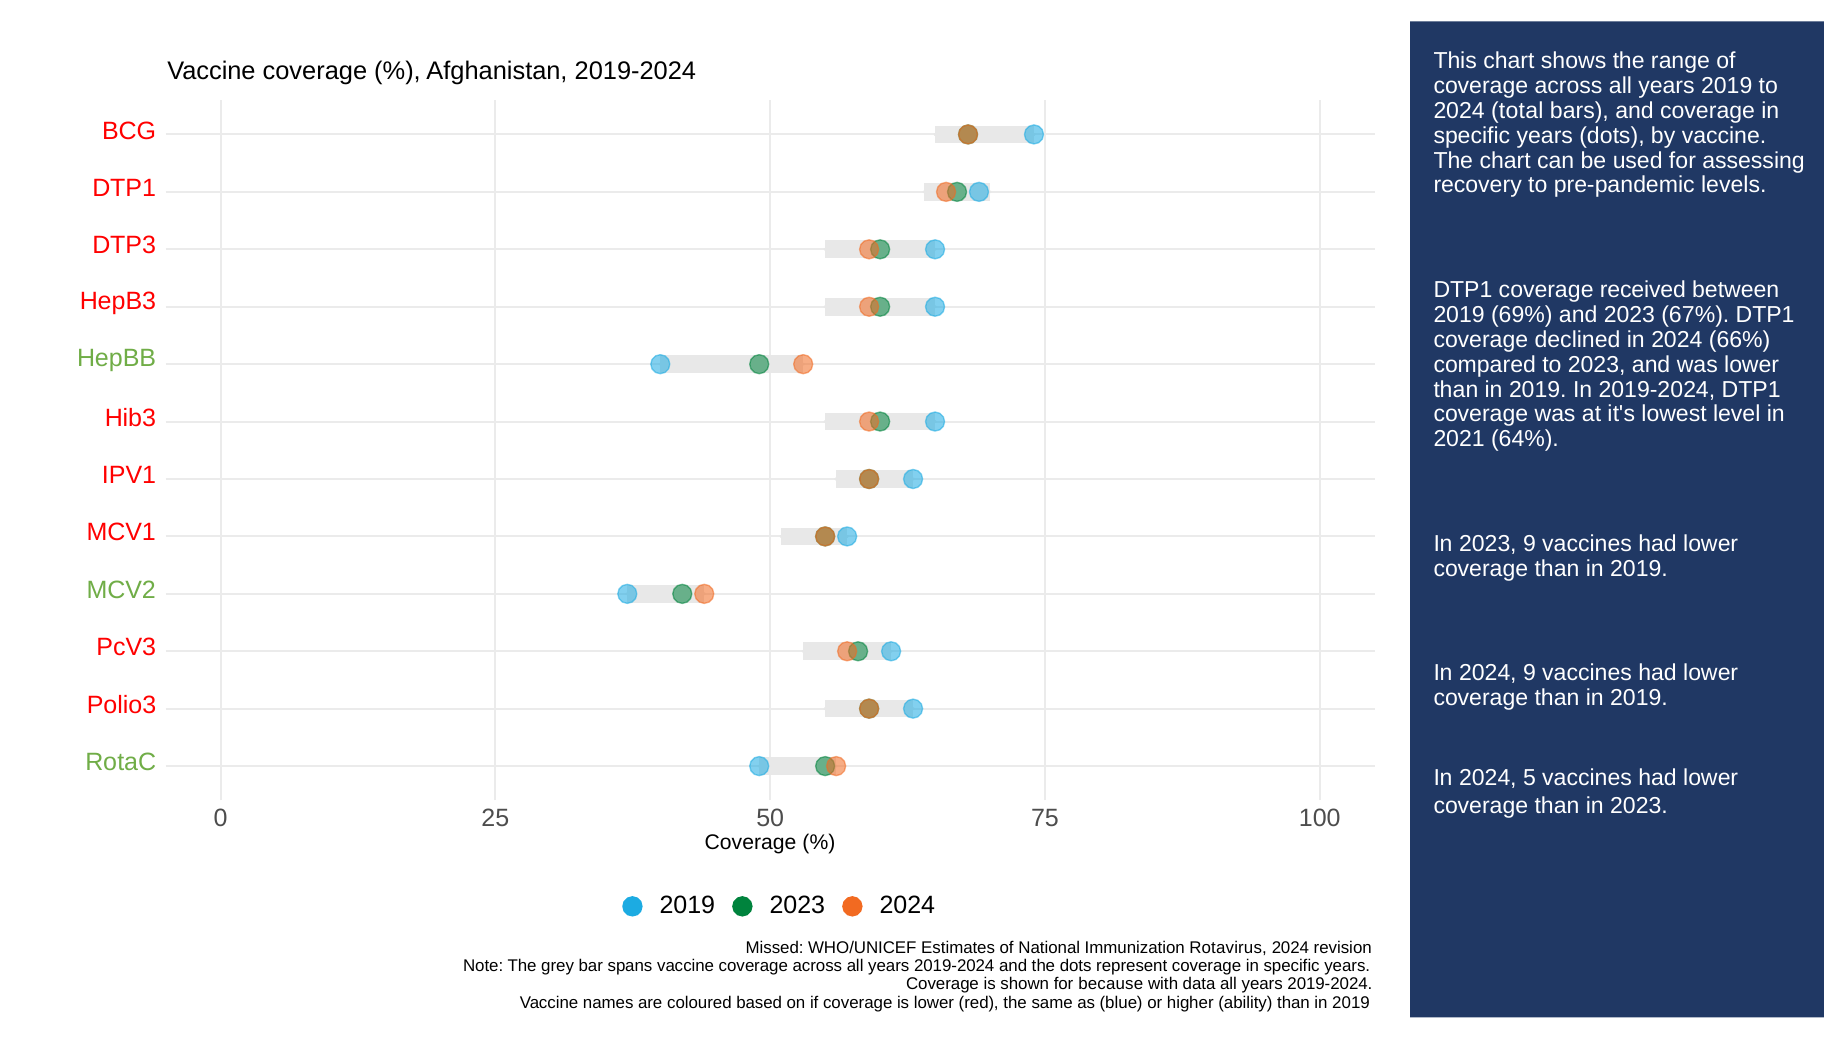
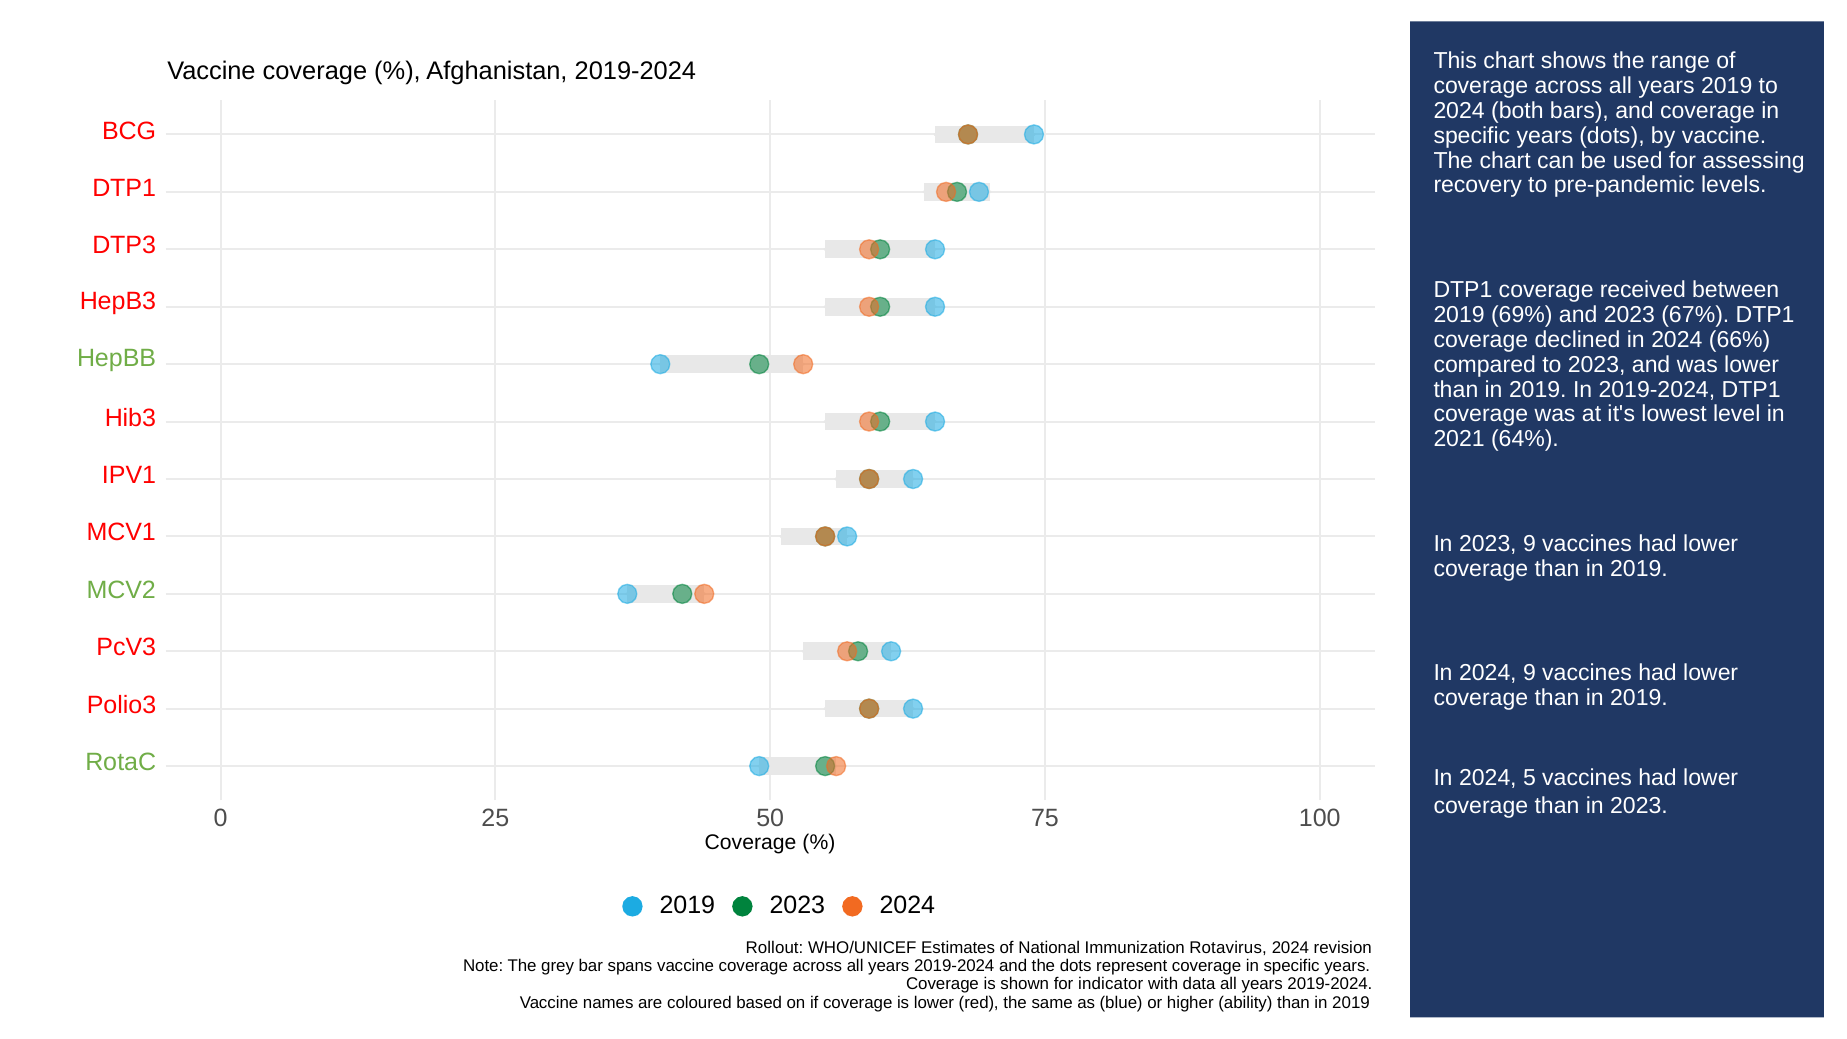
total: total -> both
Missed: Missed -> Rollout
because: because -> indicator
